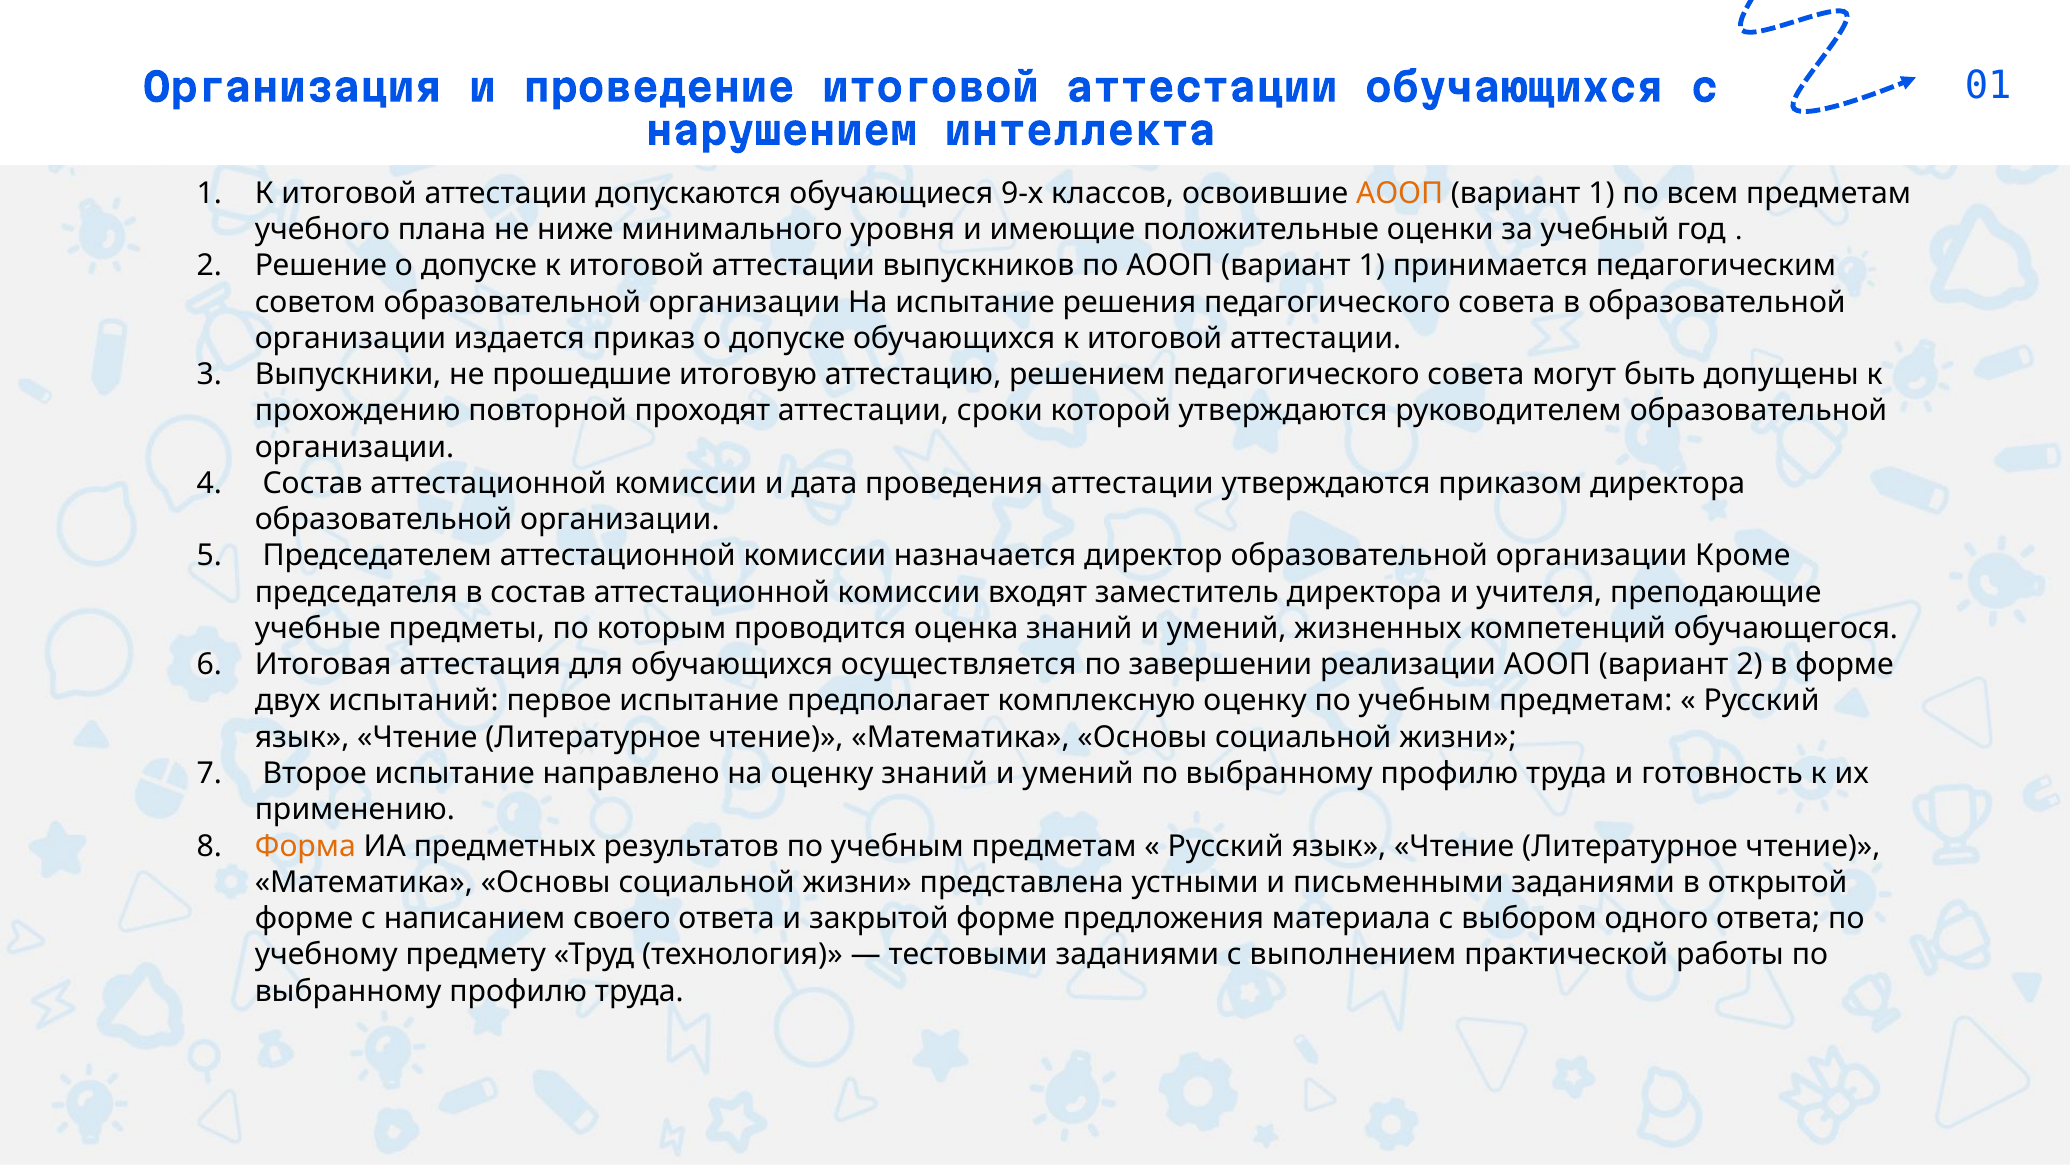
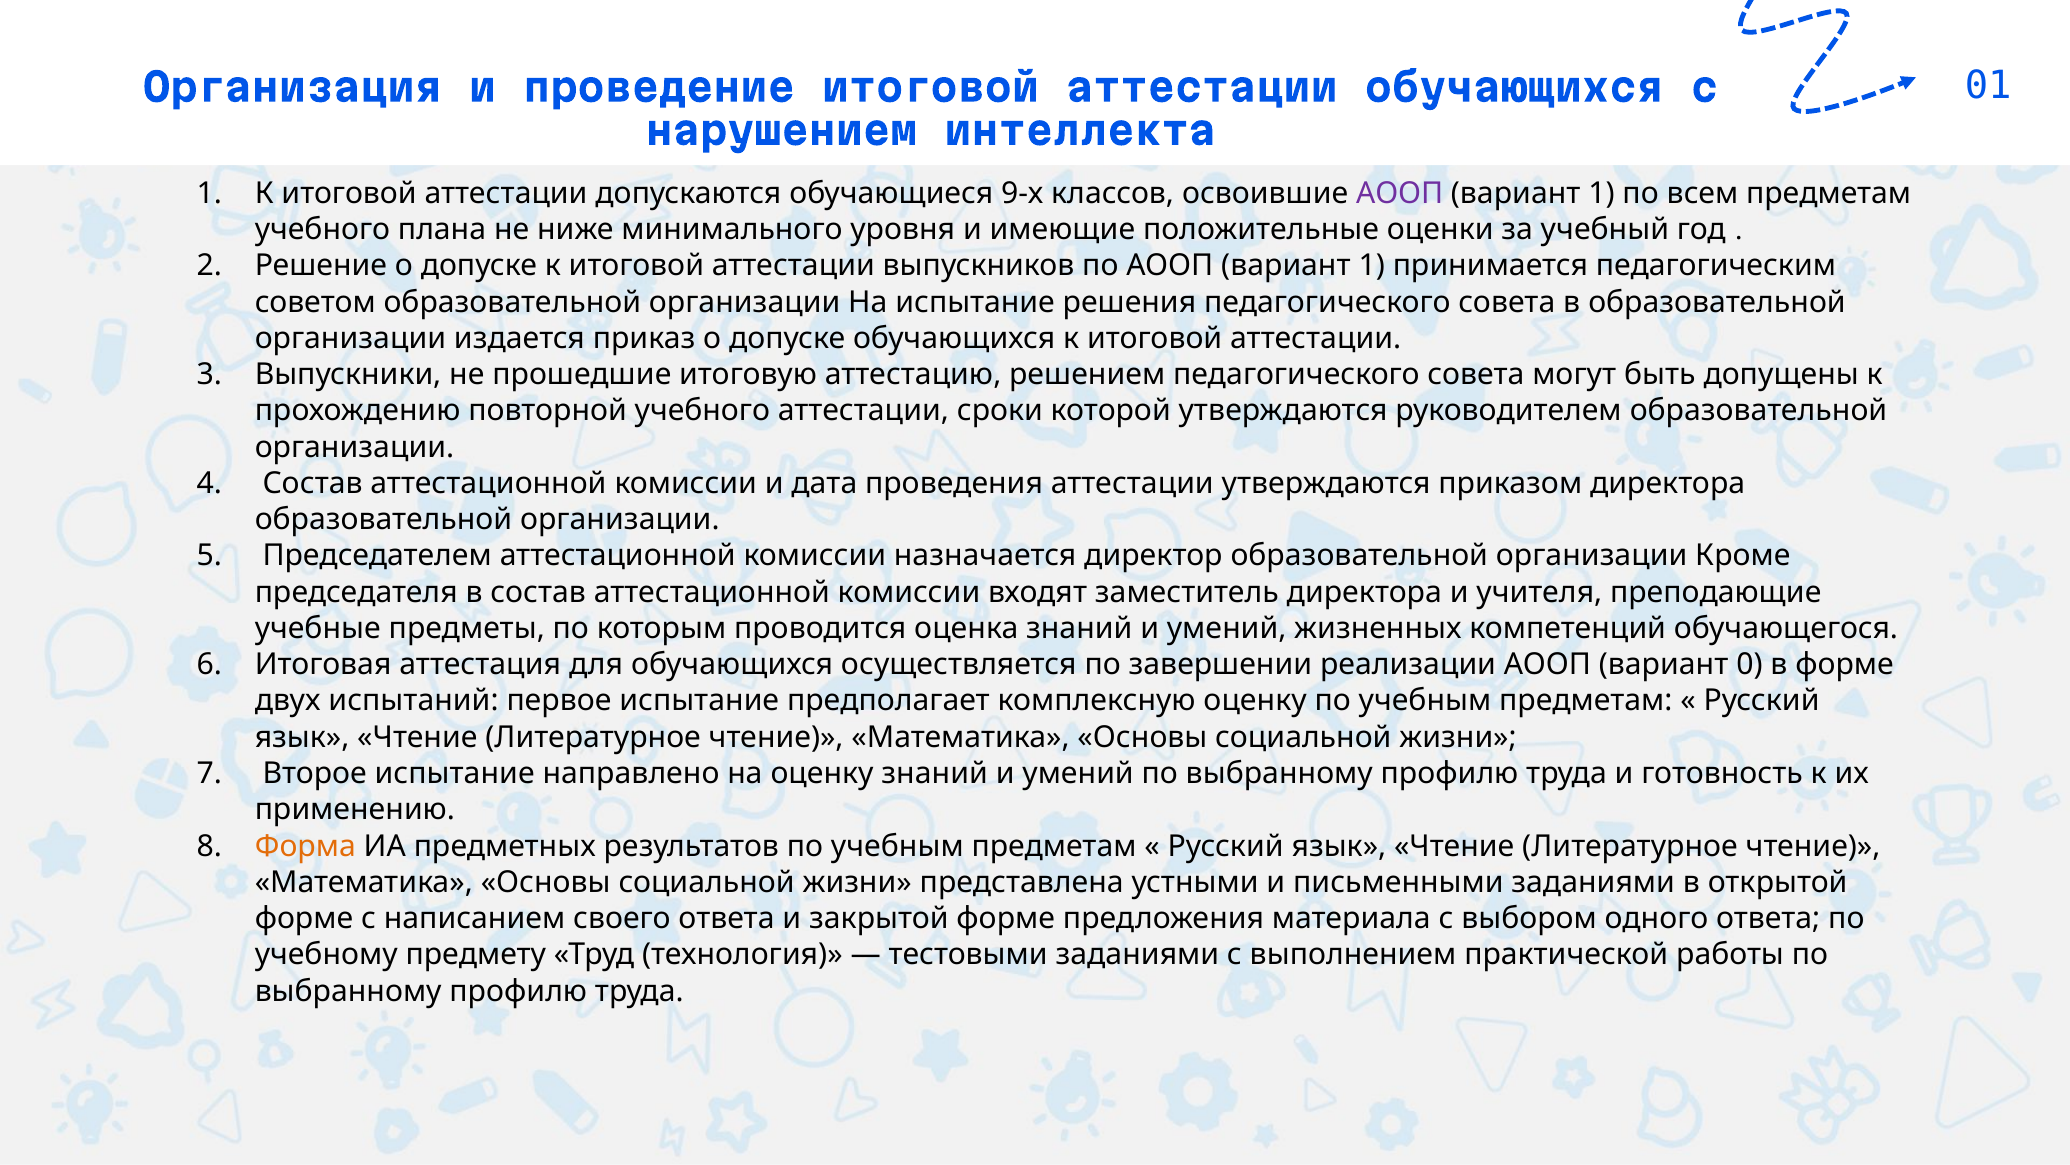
АООП at (1400, 193) colour: orange -> purple
повторной проходят: проходят -> учебного
вариант 2: 2 -> 0
